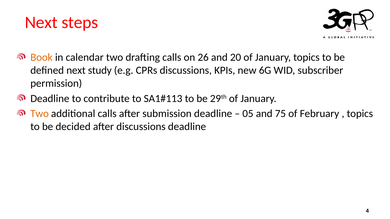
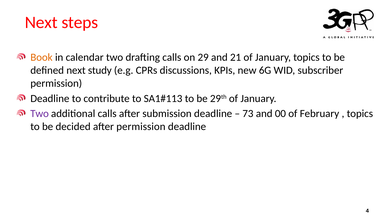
26: 26 -> 29
20: 20 -> 21
Two at (40, 114) colour: orange -> purple
05: 05 -> 73
75: 75 -> 00
after discussions: discussions -> permission
